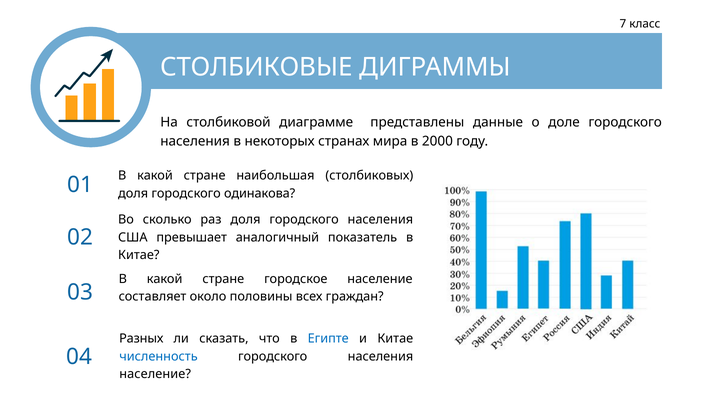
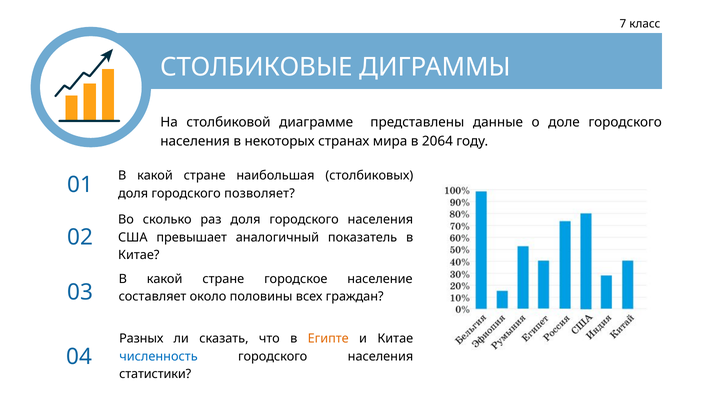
2000: 2000 -> 2064
одинакова: одинакова -> позволяет
Египте colour: blue -> orange
население at (155, 374): население -> статистики
